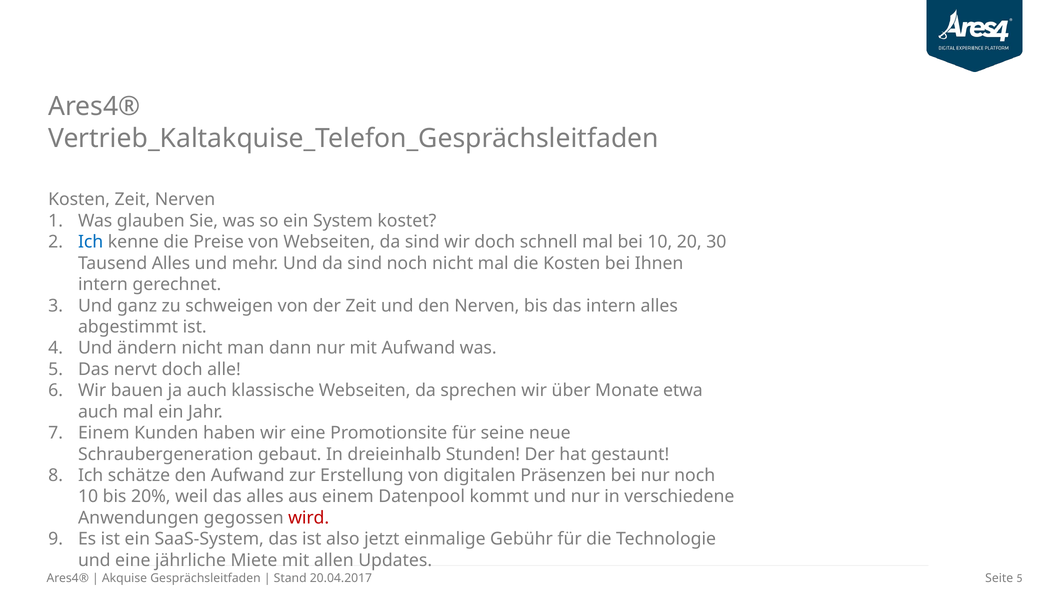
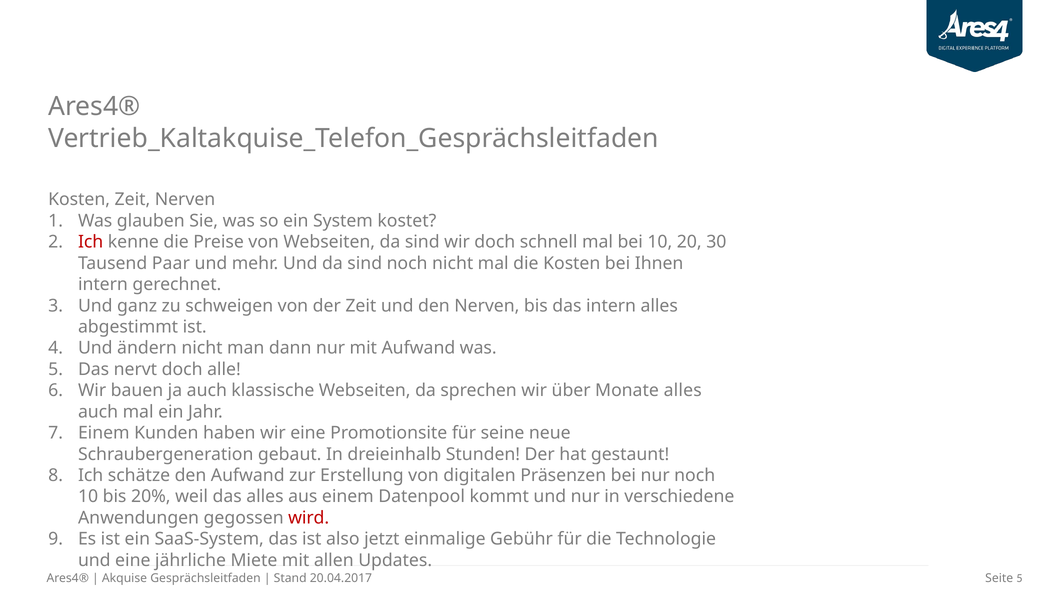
Ich at (91, 242) colour: blue -> red
Tausend Alles: Alles -> Paar
Monate etwa: etwa -> alles
